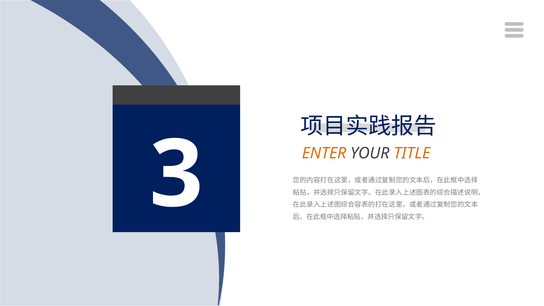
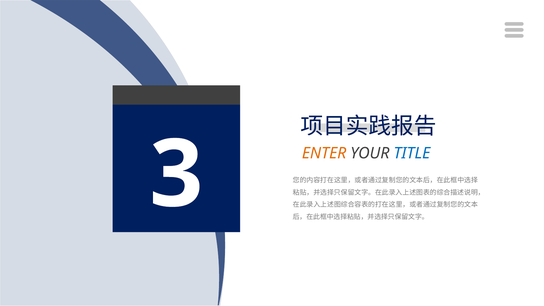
TITLE colour: orange -> blue
